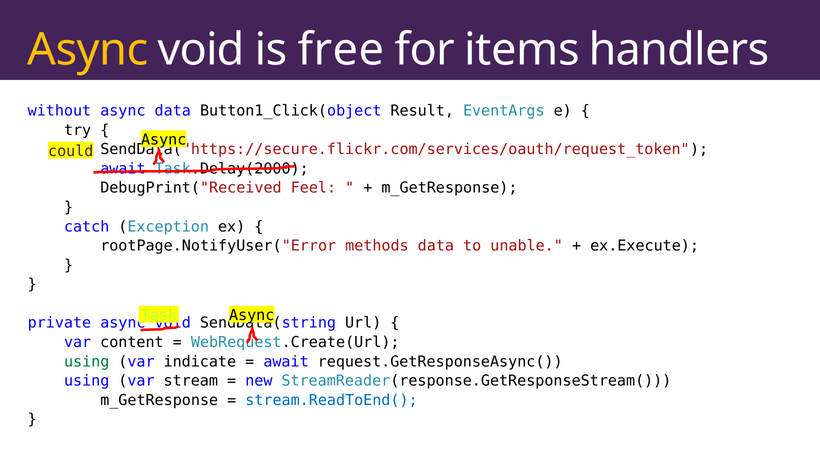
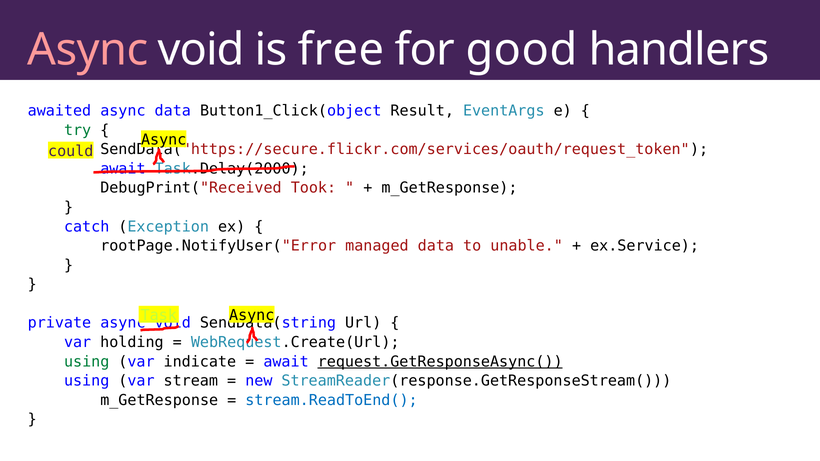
Async at (88, 50) colour: yellow -> pink
items: items -> good
without: without -> awaited
try colour: black -> green
Feel: Feel -> Took
methods: methods -> managed
ex.Execute: ex.Execute -> ex.Service
content: content -> holding
request.GetResponseAsync( underline: none -> present
